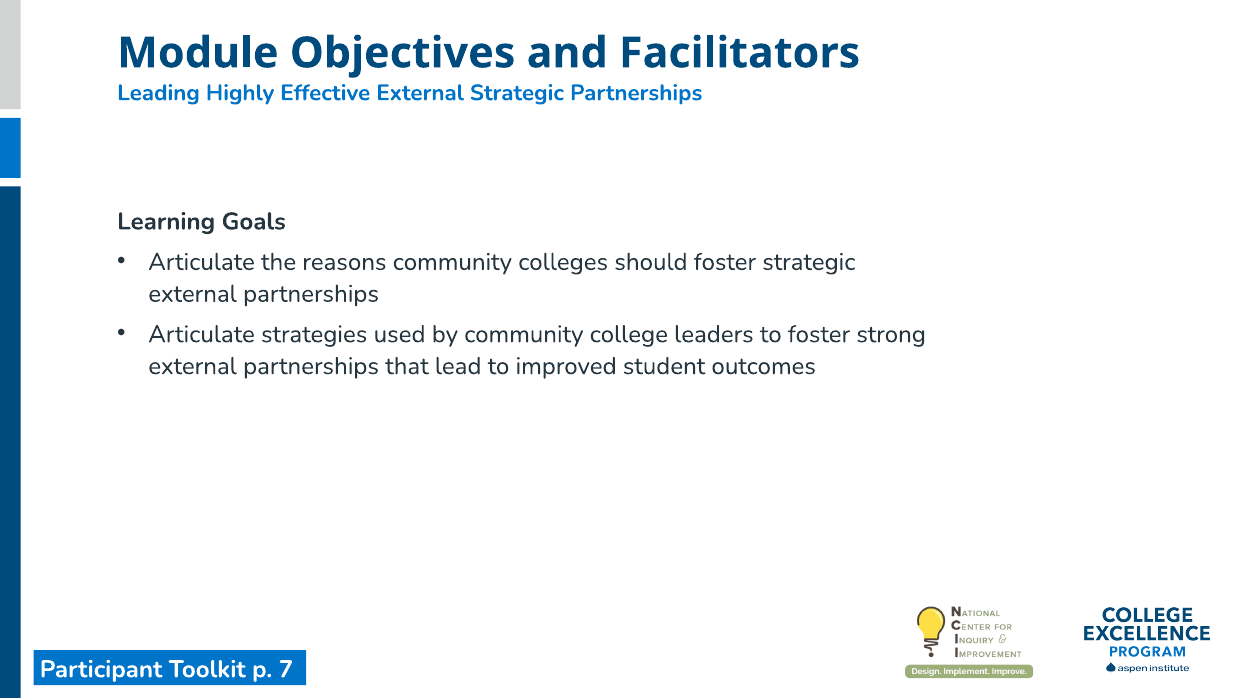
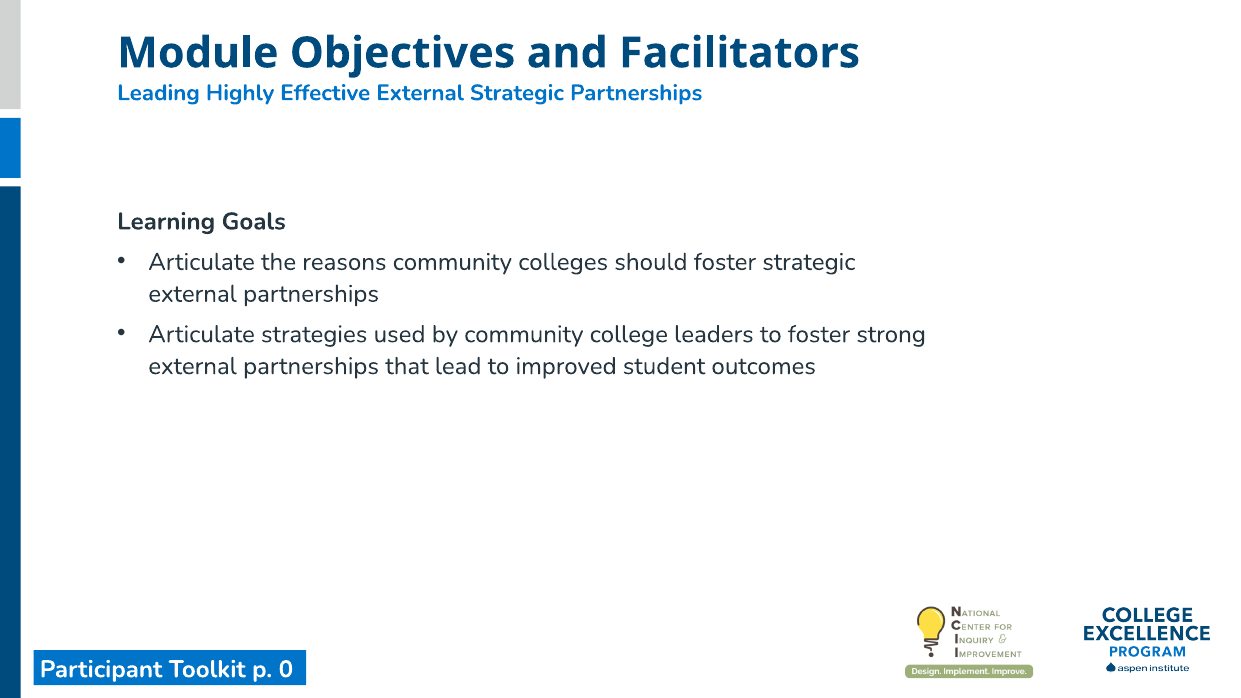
7: 7 -> 0
